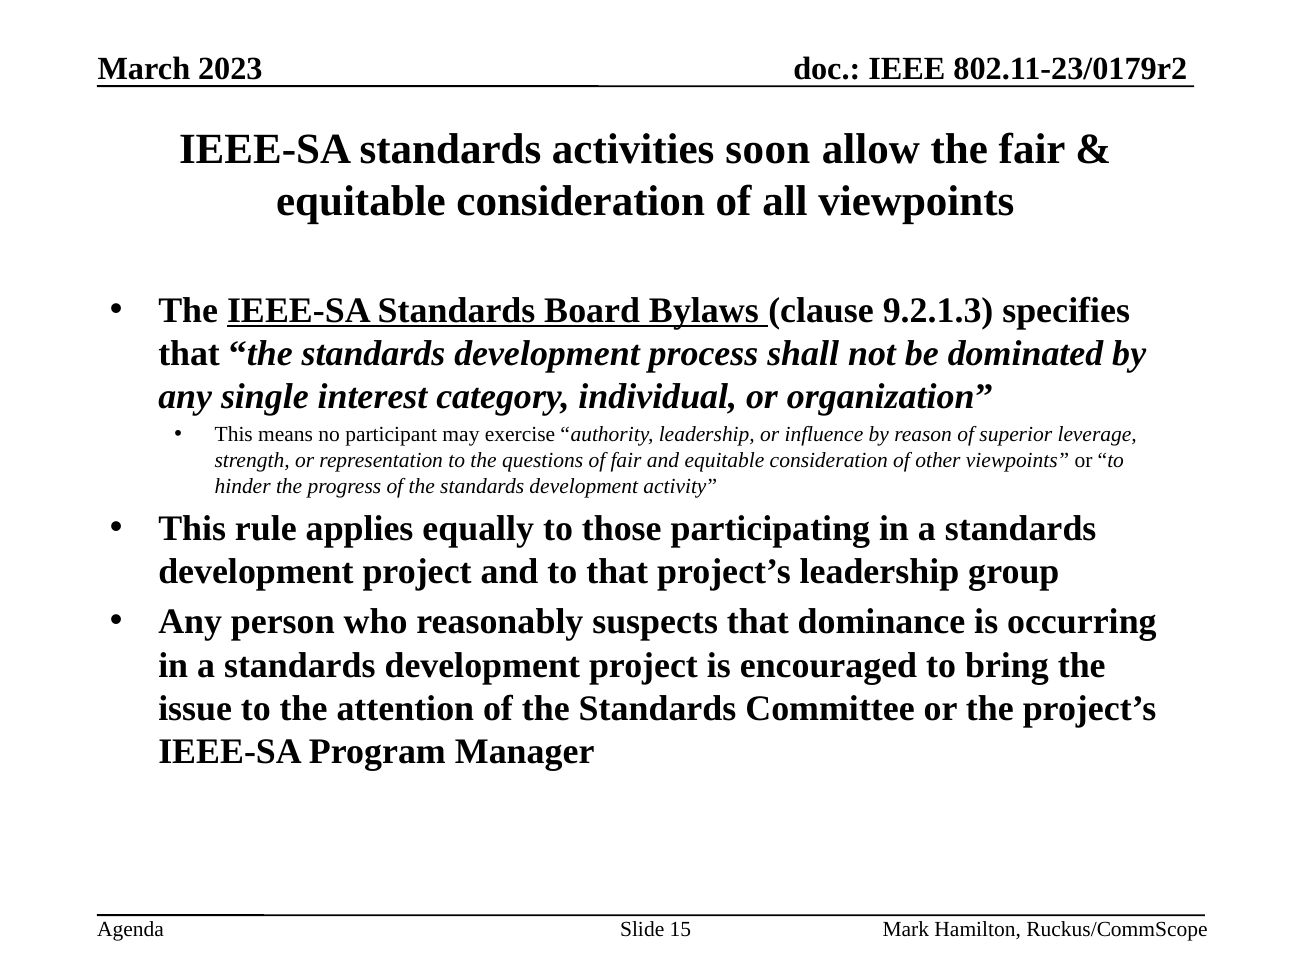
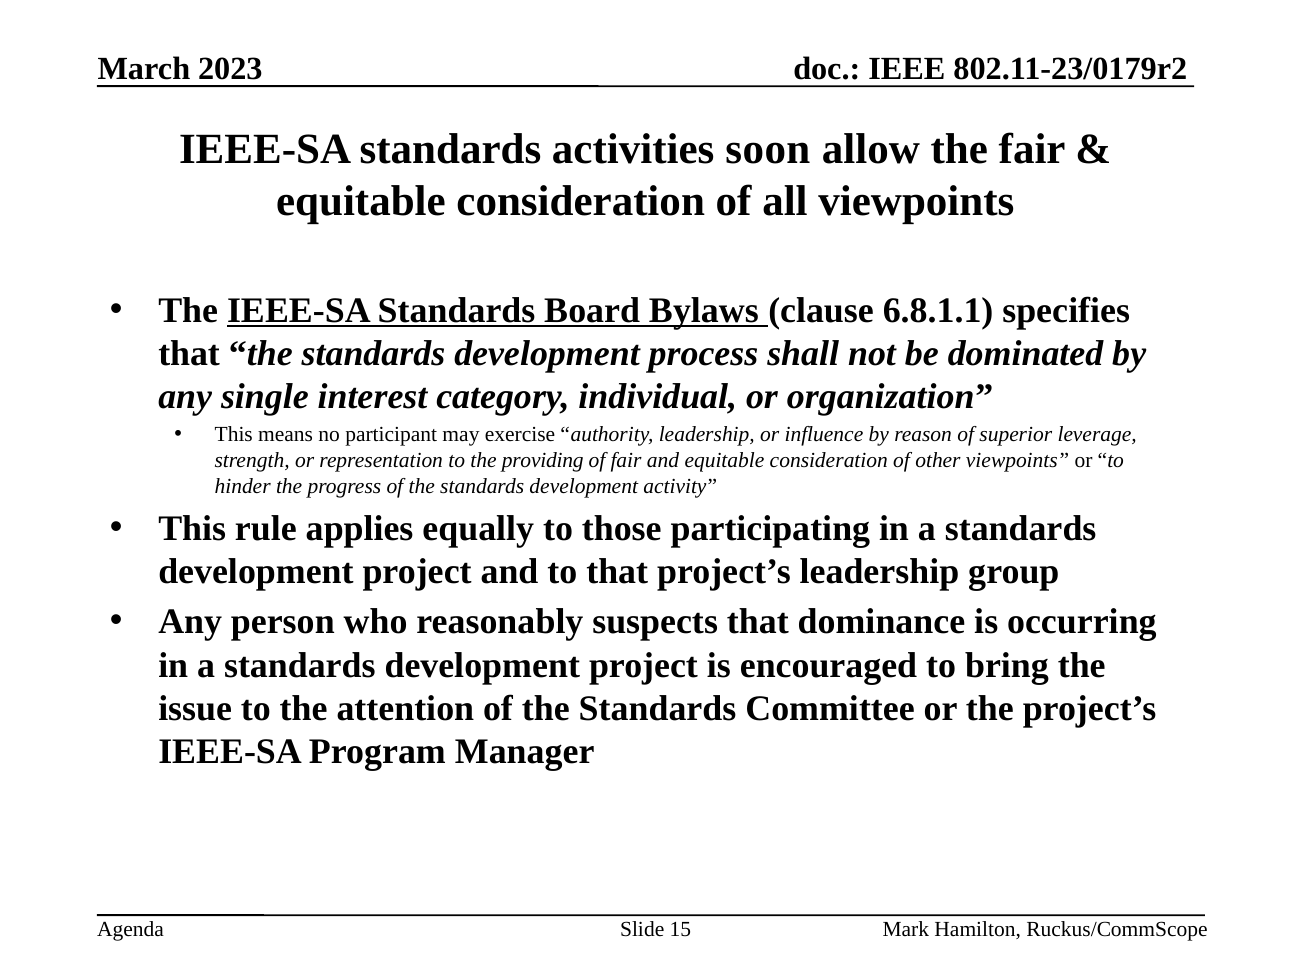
9.2.1.3: 9.2.1.3 -> 6.8.1.1
questions: questions -> providing
